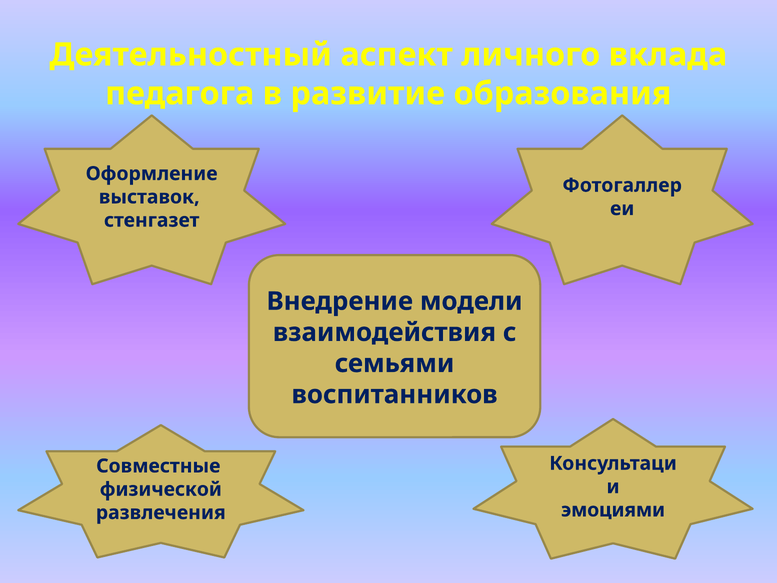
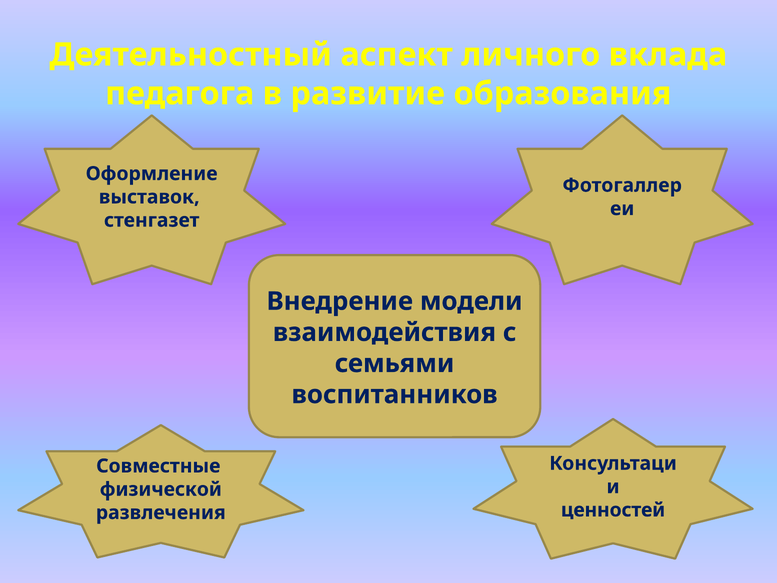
эмоциями: эмоциями -> ценностей
